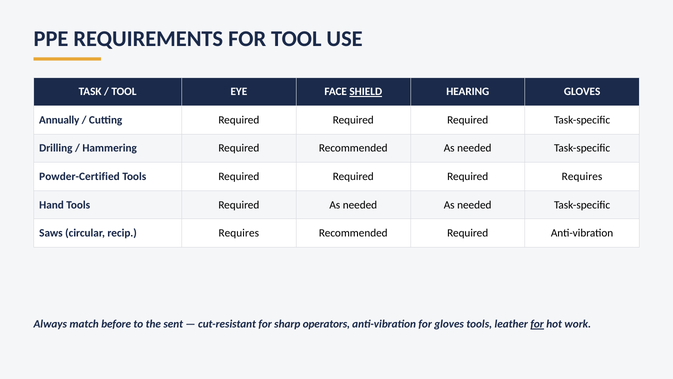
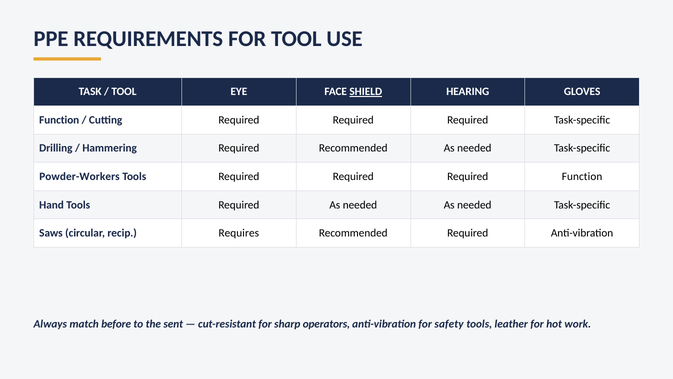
Annually at (59, 120): Annually -> Function
Powder-Certified: Powder-Certified -> Powder-Workers
Required Requires: Requires -> Function
for gloves: gloves -> safety
for at (537, 324) underline: present -> none
